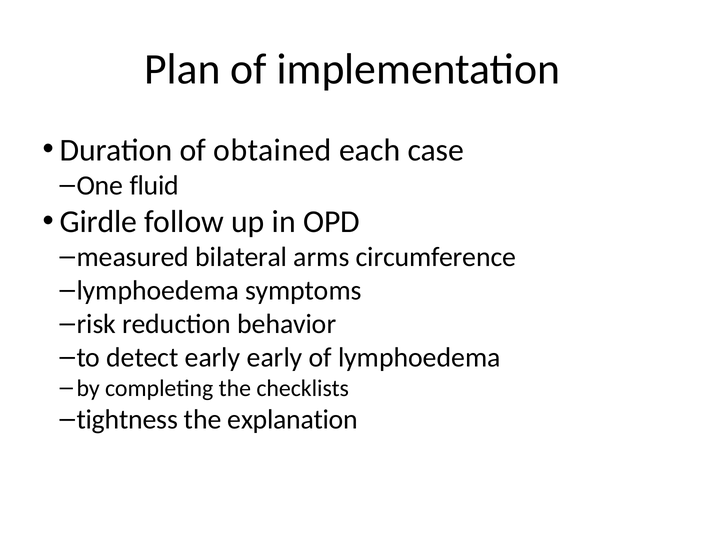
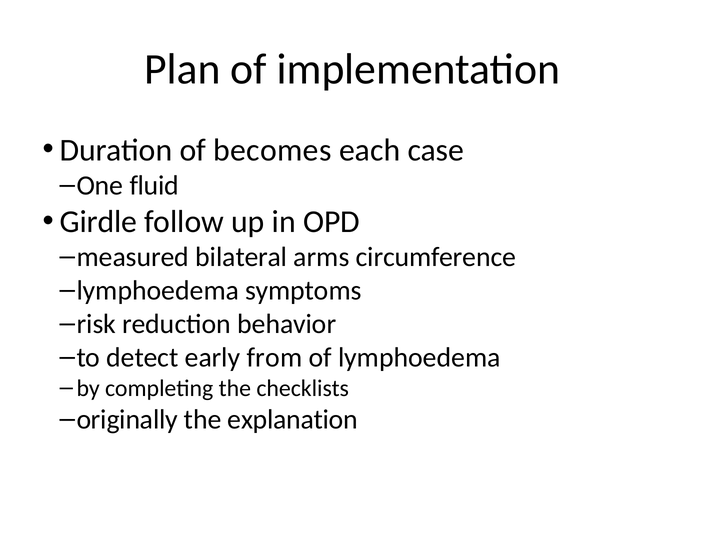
obtained: obtained -> becomes
early early: early -> from
tightness: tightness -> originally
